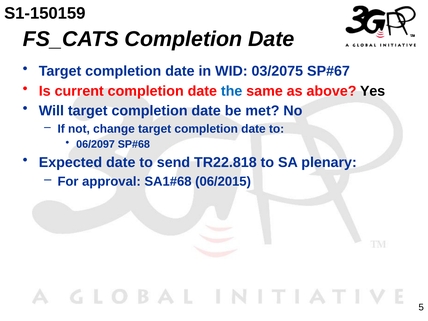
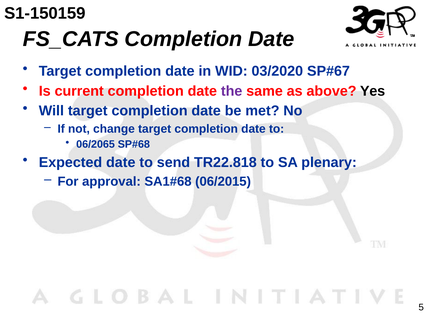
03/2075: 03/2075 -> 03/2020
the colour: blue -> purple
06/2097: 06/2097 -> 06/2065
